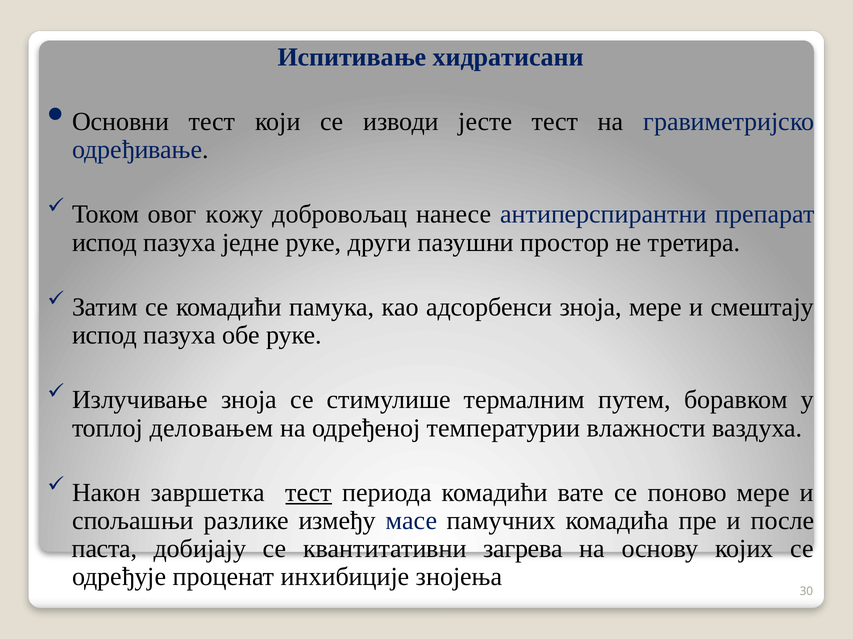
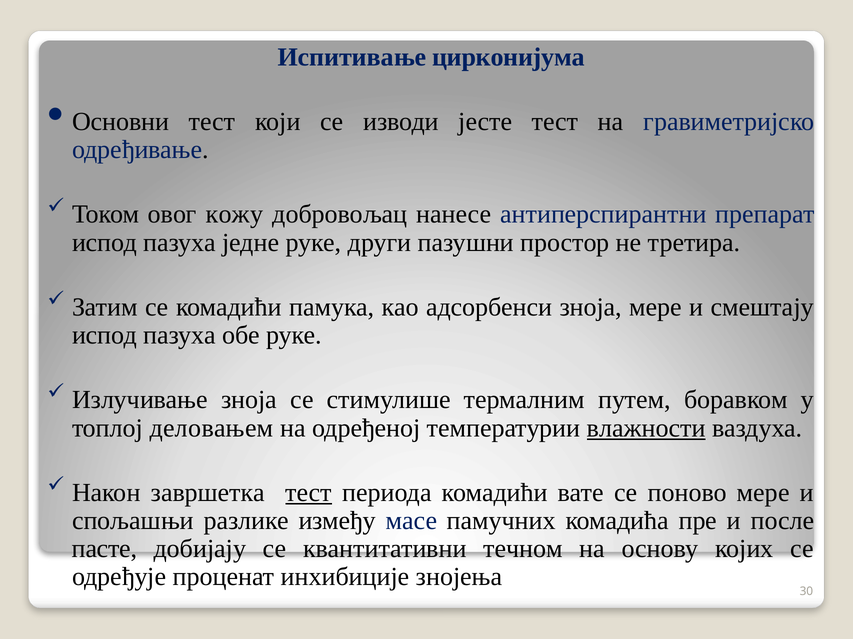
хидратисани: хидратисани -> цирконијума
влажности underline: none -> present
паста: паста -> пасте
загрева: загрева -> течном
